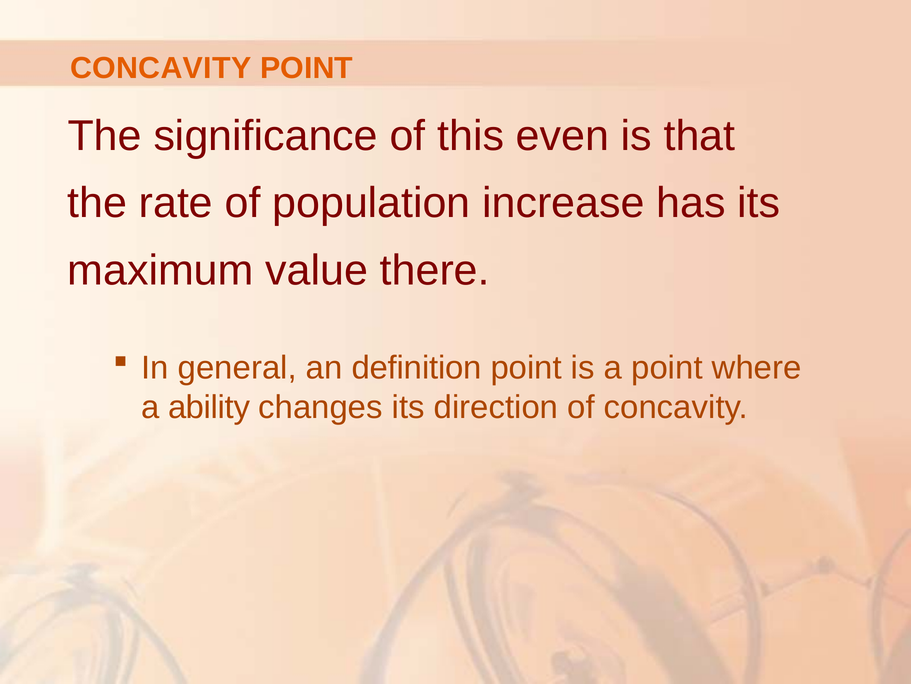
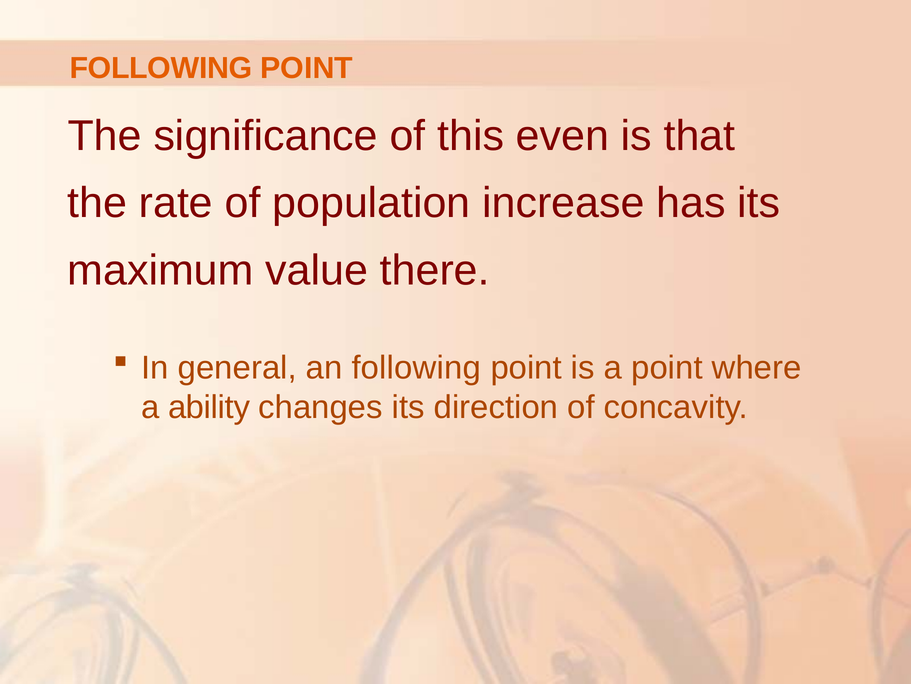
CONCAVITY at (161, 68): CONCAVITY -> FOLLOWING
an definition: definition -> following
